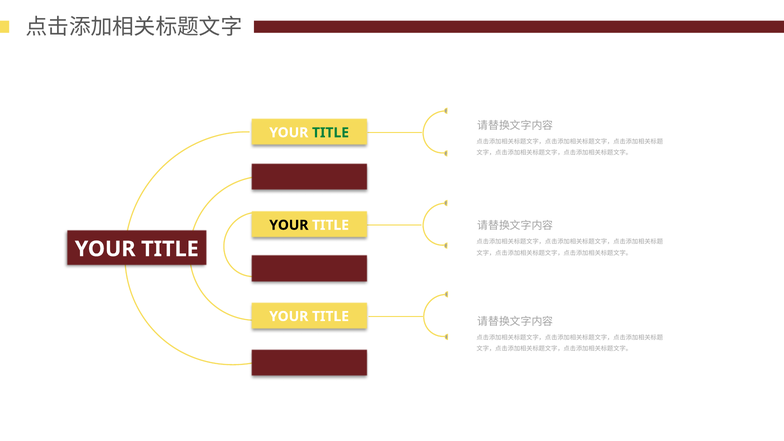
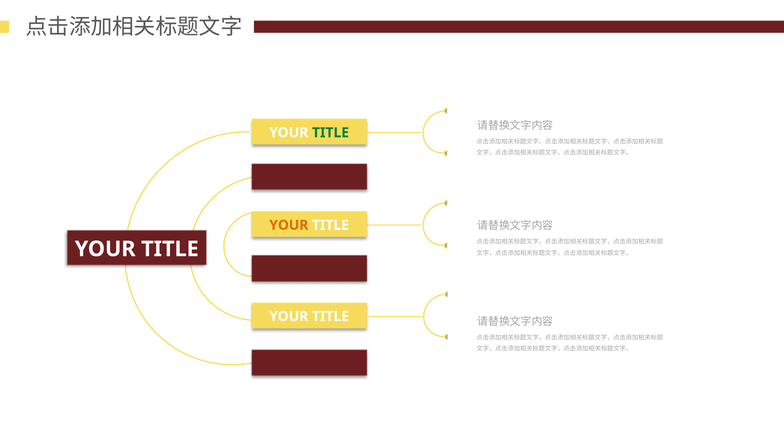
YOUR at (289, 225) colour: black -> orange
